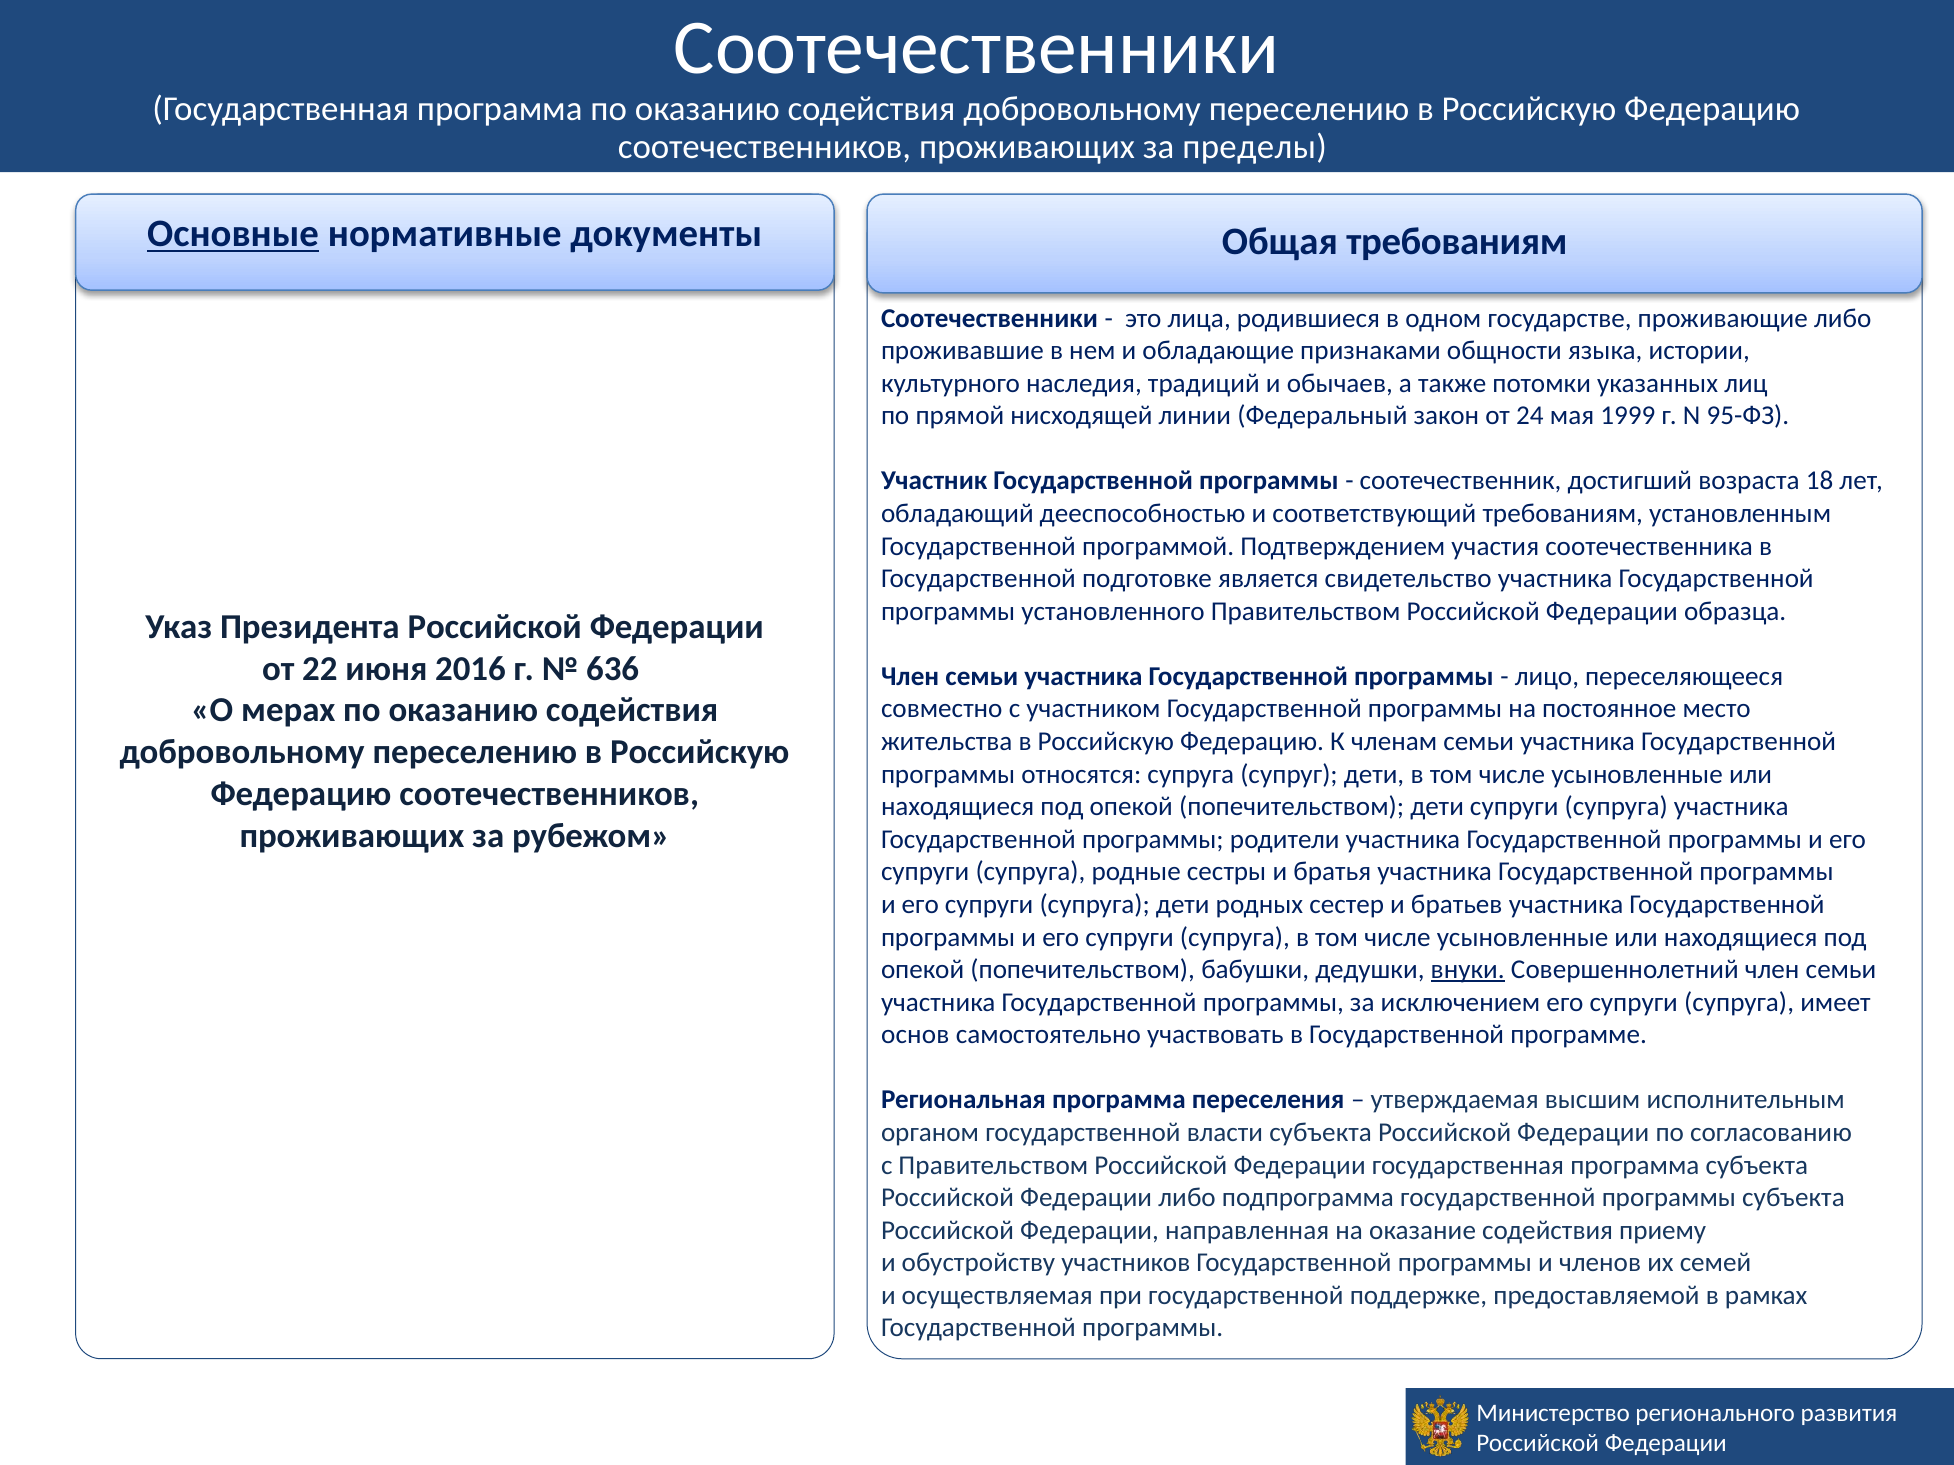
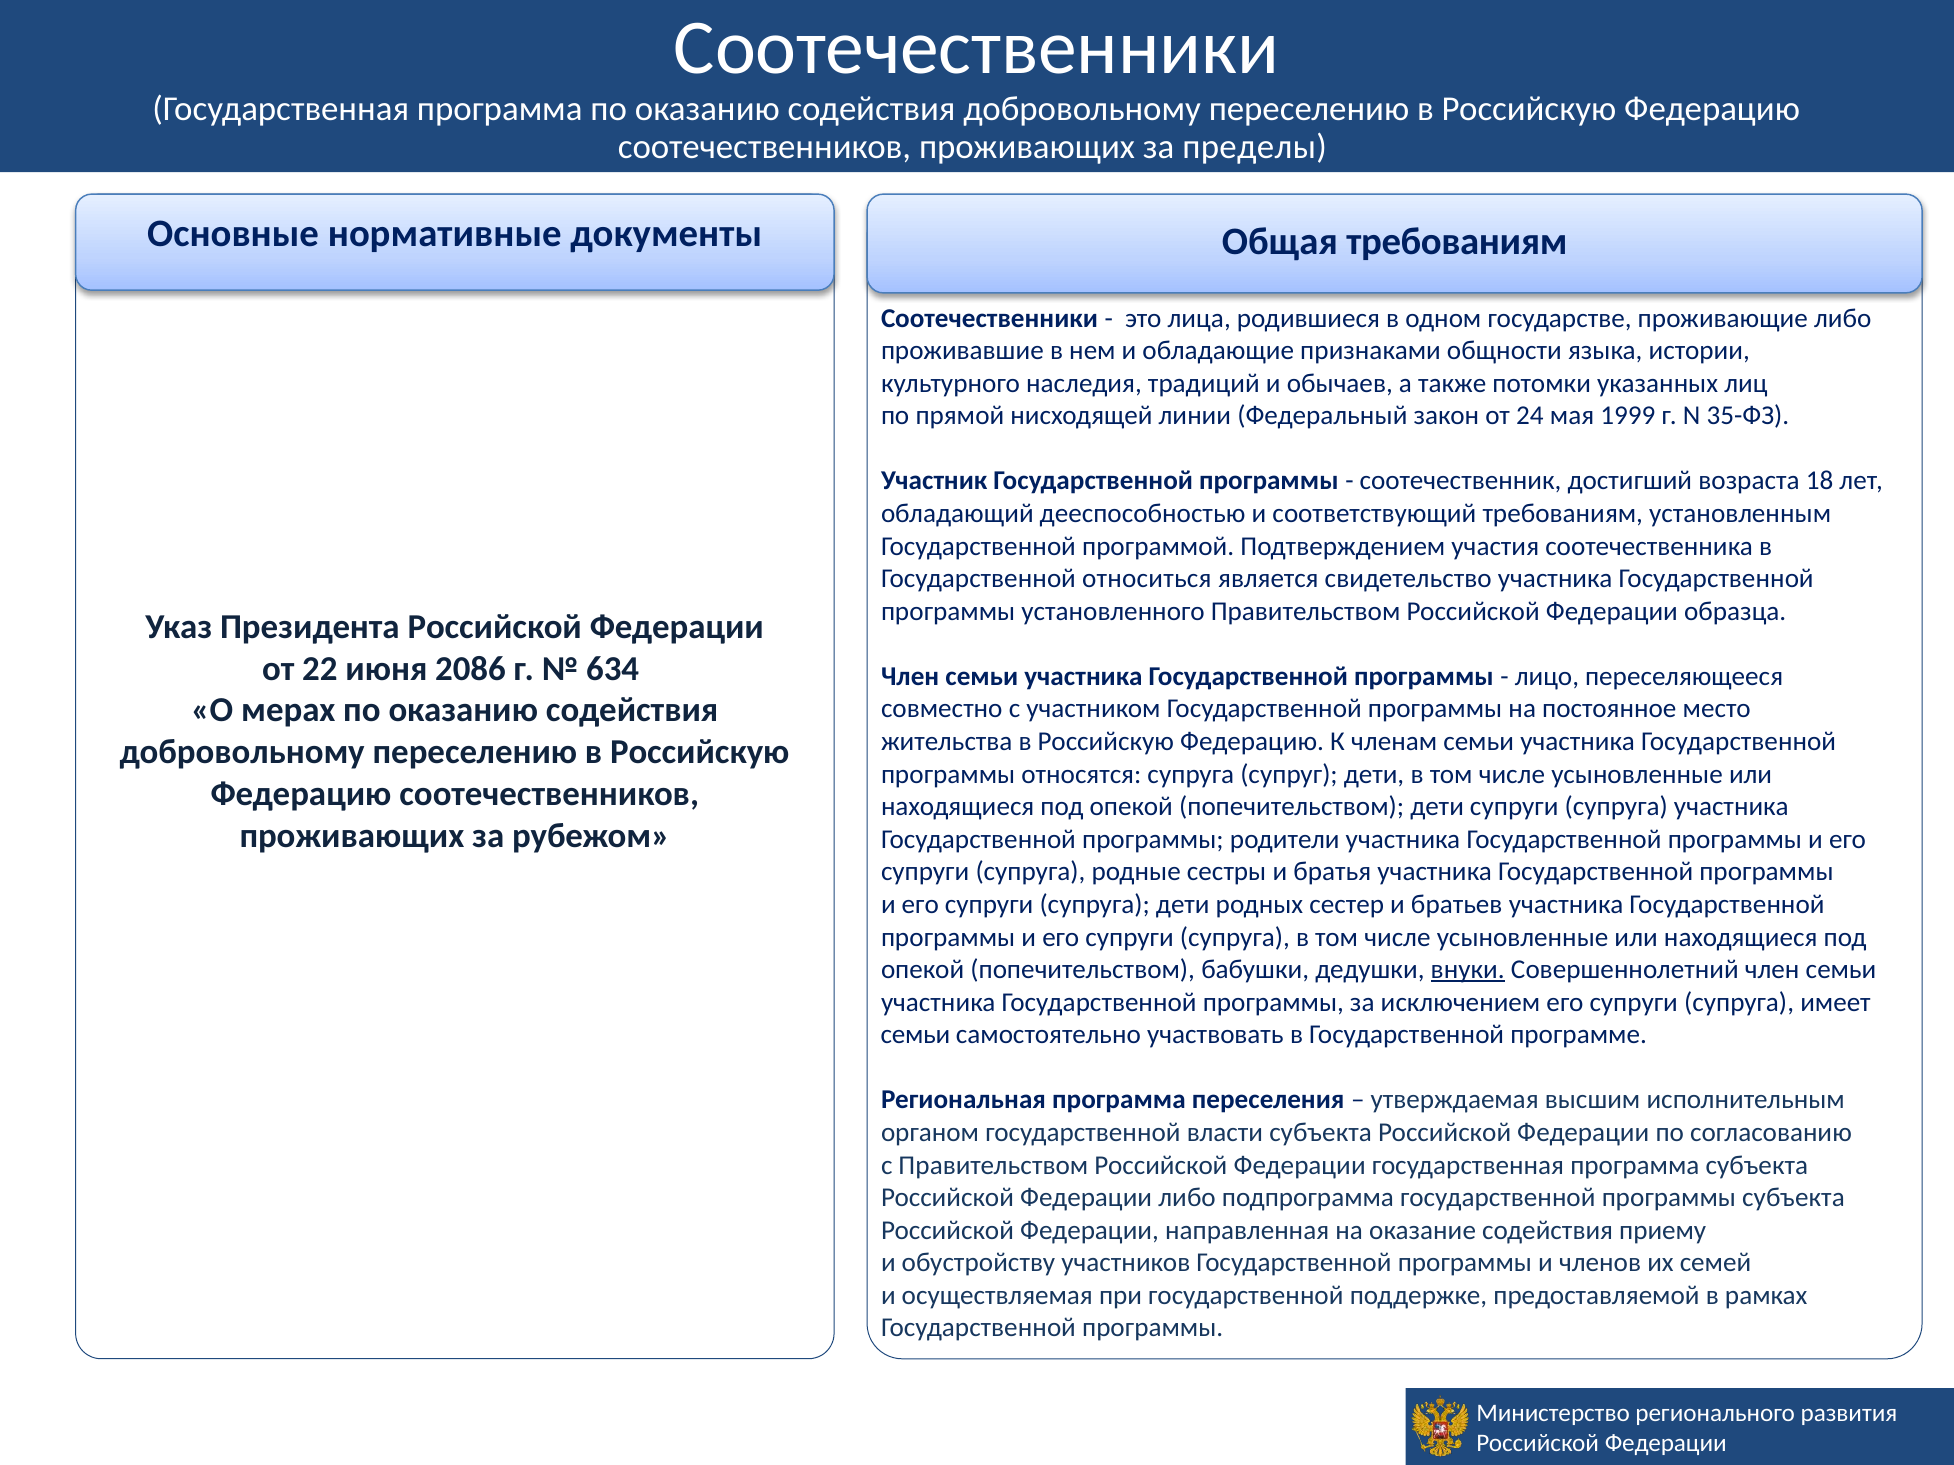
Основные underline: present -> none
95-ФЗ: 95-ФЗ -> 35-ФЗ
подготовке: подготовке -> относиться
2016: 2016 -> 2086
636: 636 -> 634
основ at (915, 1035): основ -> семьи
